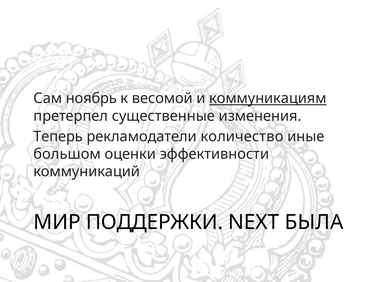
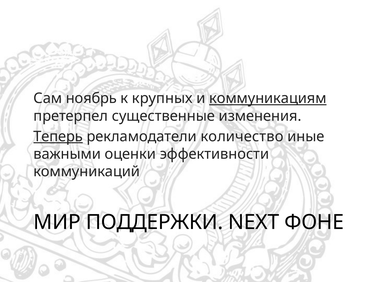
весомой: весомой -> крупных
Теперь underline: none -> present
большом: большом -> важными
БЫЛА: БЫЛА -> ФОНЕ
